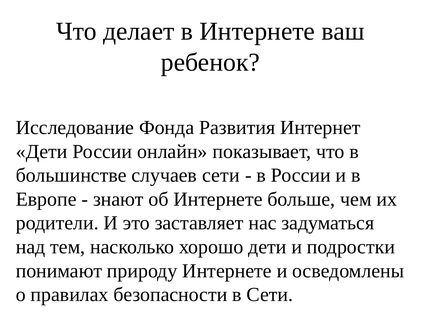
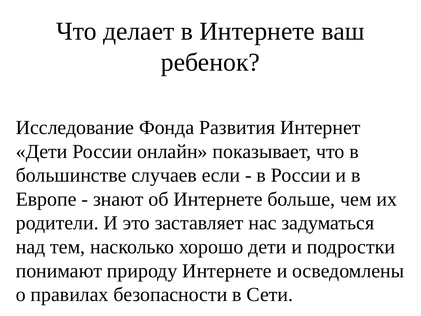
случаев сети: сети -> если
